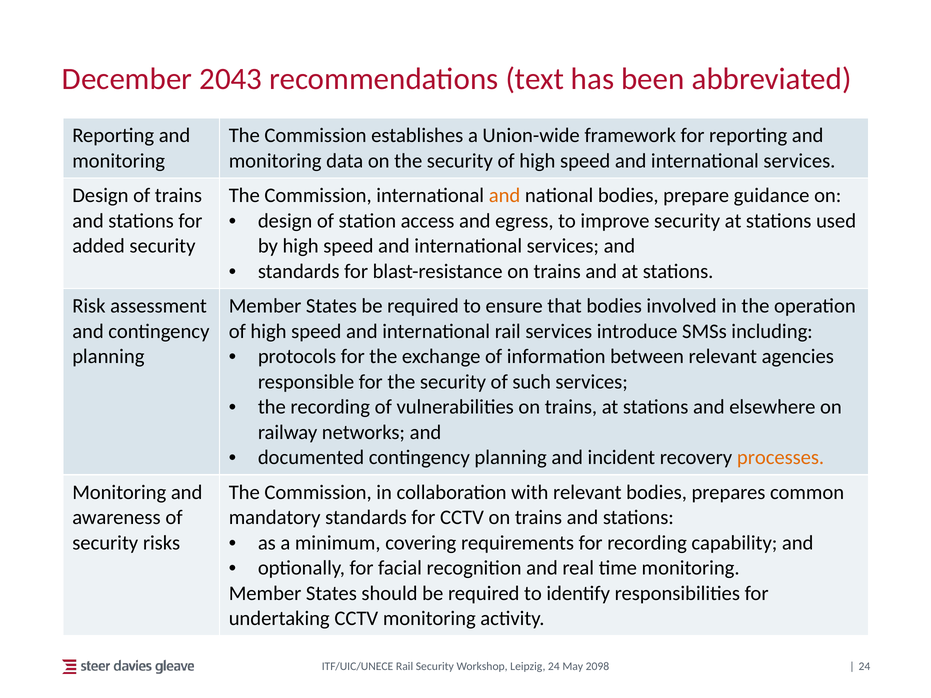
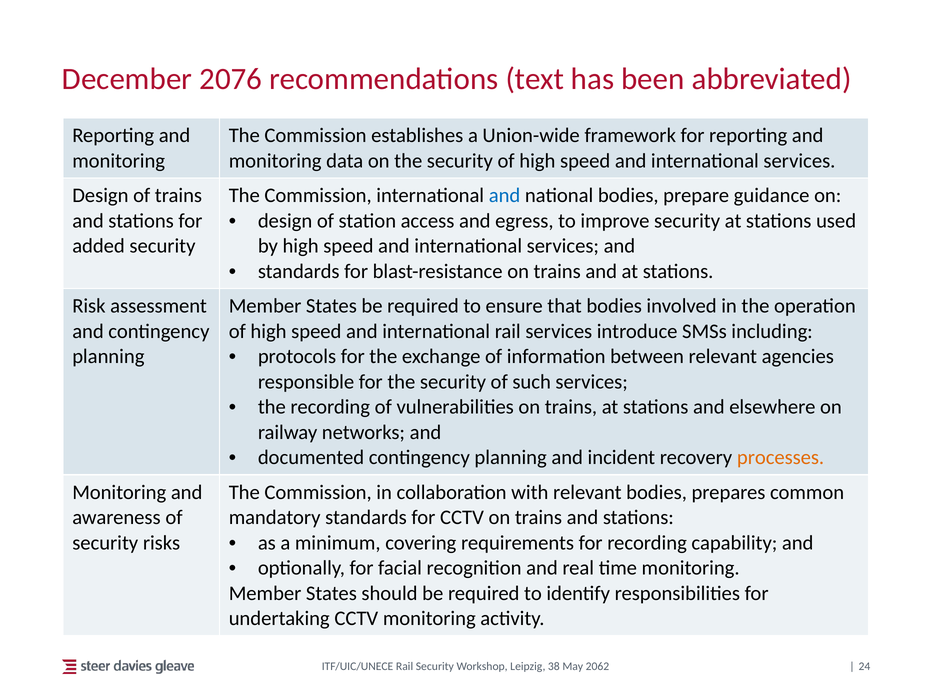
2043: 2043 -> 2076
and at (505, 196) colour: orange -> blue
Leipzig 24: 24 -> 38
2098: 2098 -> 2062
